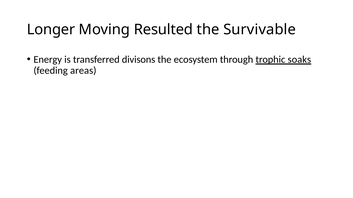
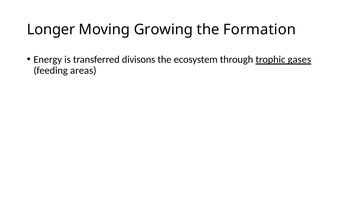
Resulted: Resulted -> Growing
Survivable: Survivable -> Formation
soaks: soaks -> gases
